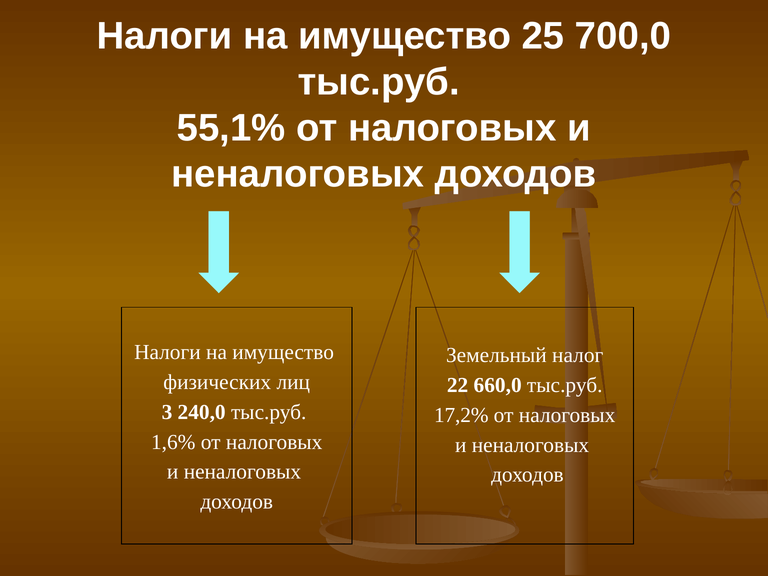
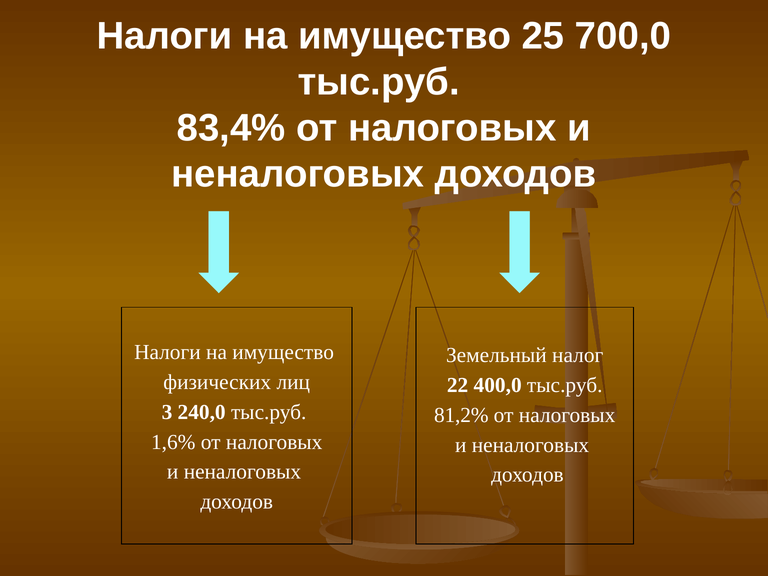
55,1%: 55,1% -> 83,4%
660,0: 660,0 -> 400,0
17,2%: 17,2% -> 81,2%
